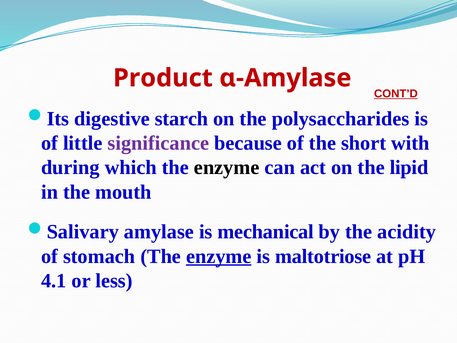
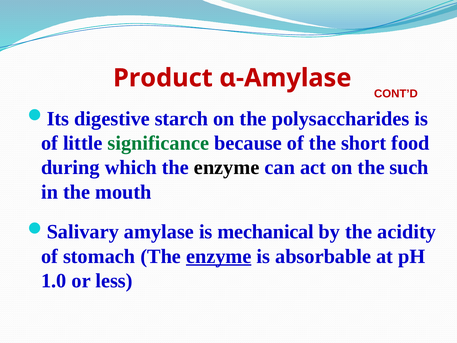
CONT’D underline: present -> none
significance colour: purple -> green
with: with -> food
lipid: lipid -> such
maltotriose: maltotriose -> absorbable
4.1: 4.1 -> 1.0
